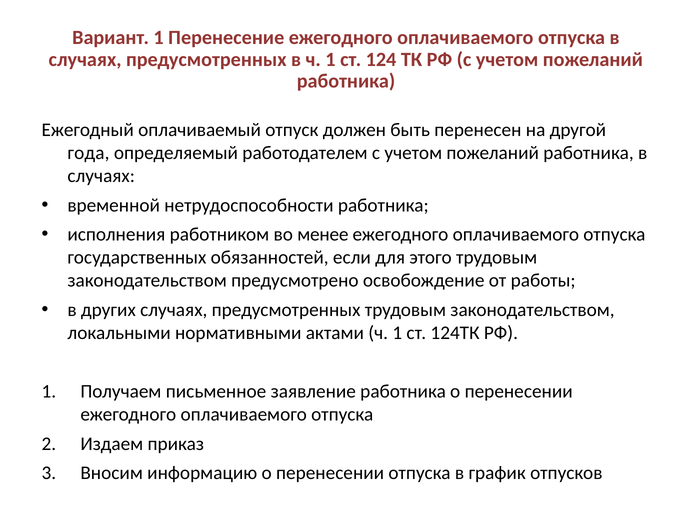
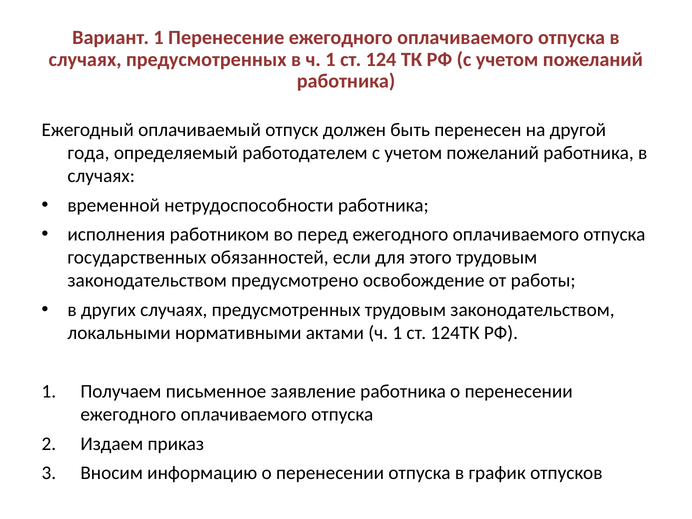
менее: менее -> перед
